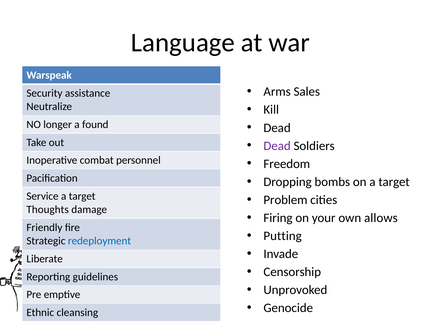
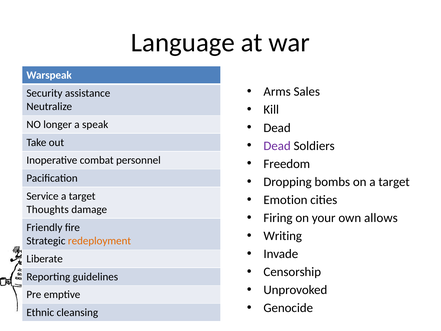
found: found -> speak
Problem: Problem -> Emotion
Putting: Putting -> Writing
redeployment colour: blue -> orange
